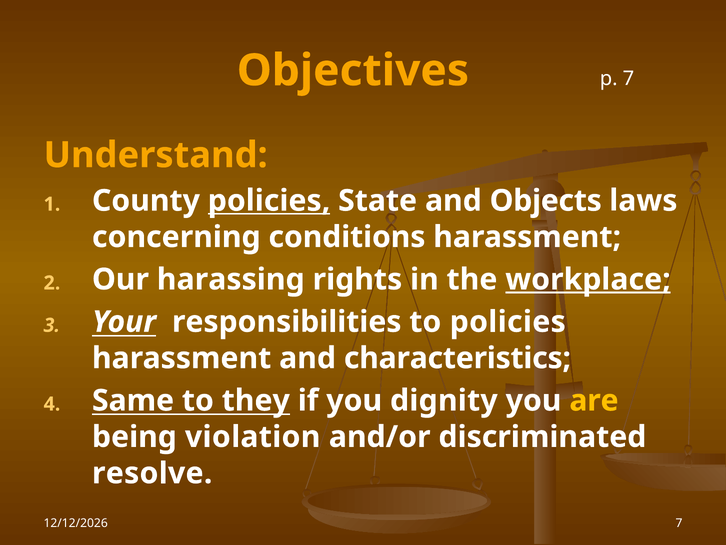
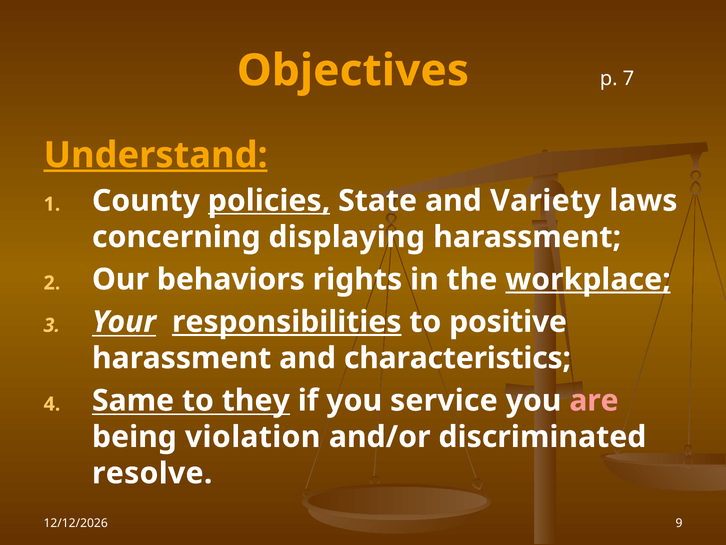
Understand underline: none -> present
Objects: Objects -> Variety
conditions: conditions -> displaying
harassing: harassing -> behaviors
responsibilities underline: none -> present
to policies: policies -> positive
dignity: dignity -> service
are colour: yellow -> pink
7 at (679, 523): 7 -> 9
